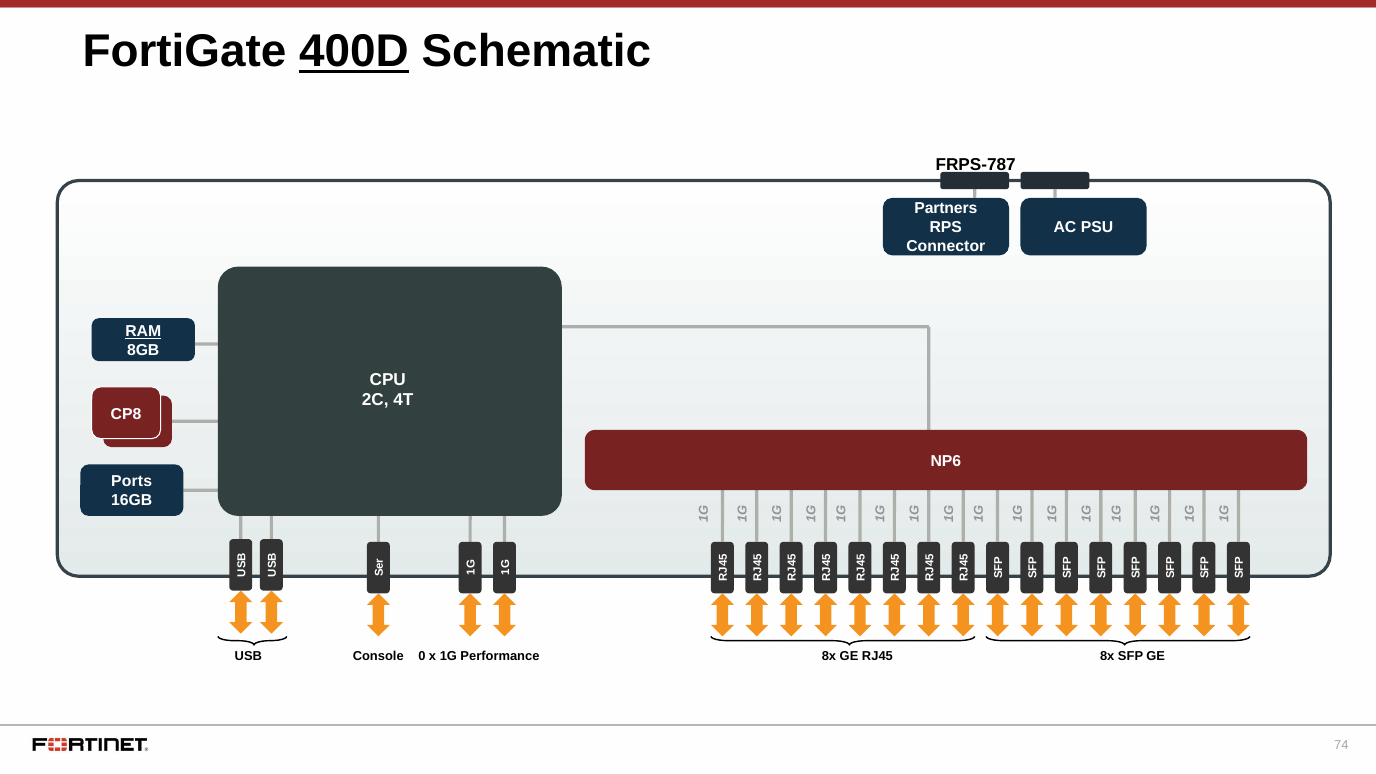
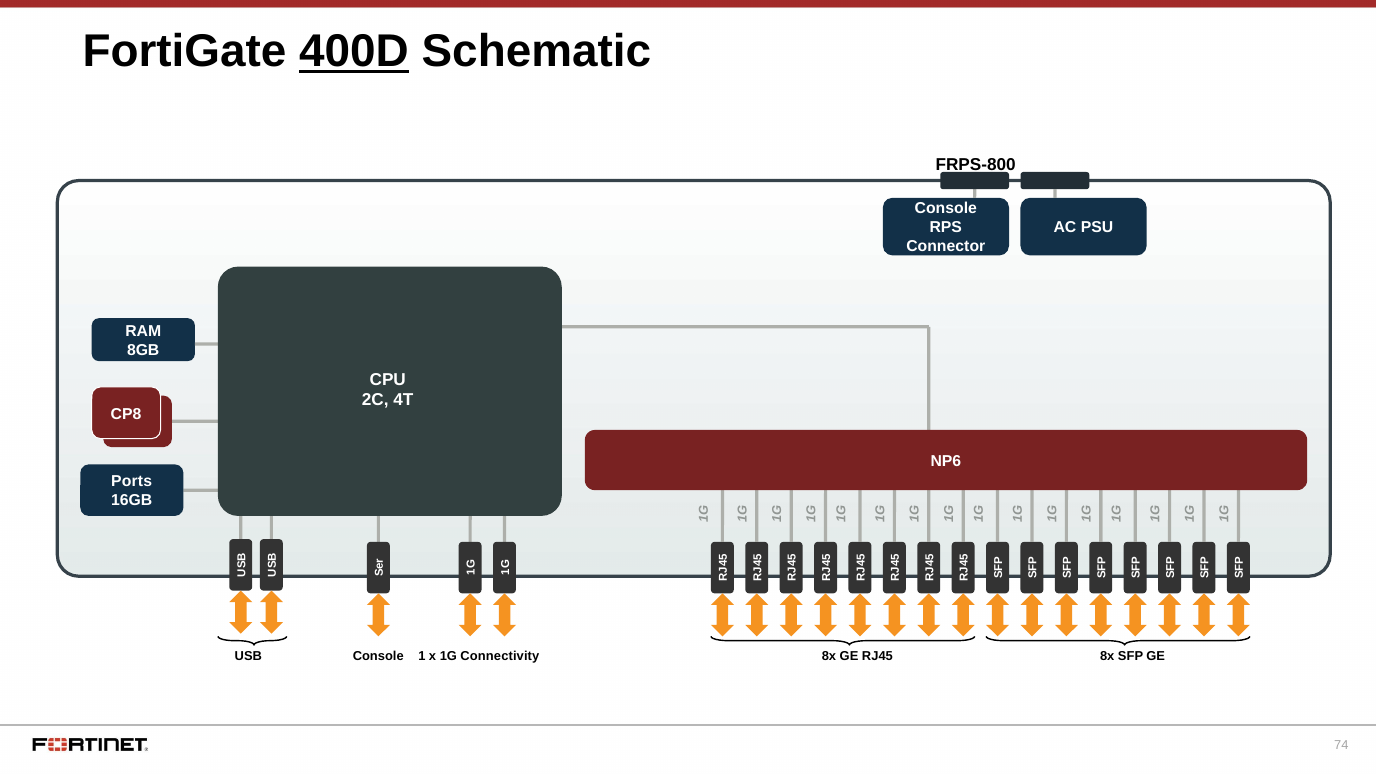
FRPS-787: FRPS-787 -> FRPS-800
Partners at (946, 209): Partners -> Console
RAM underline: present -> none
Console 0: 0 -> 1
Performance: Performance -> Connectivity
